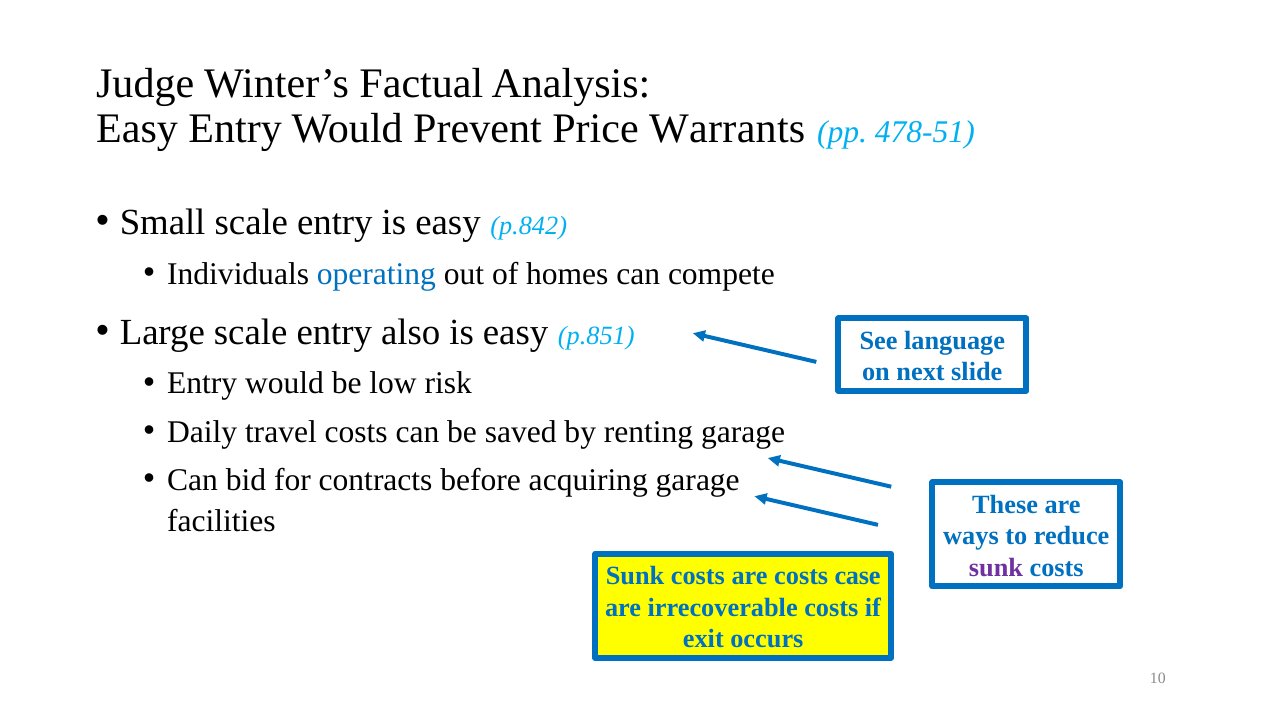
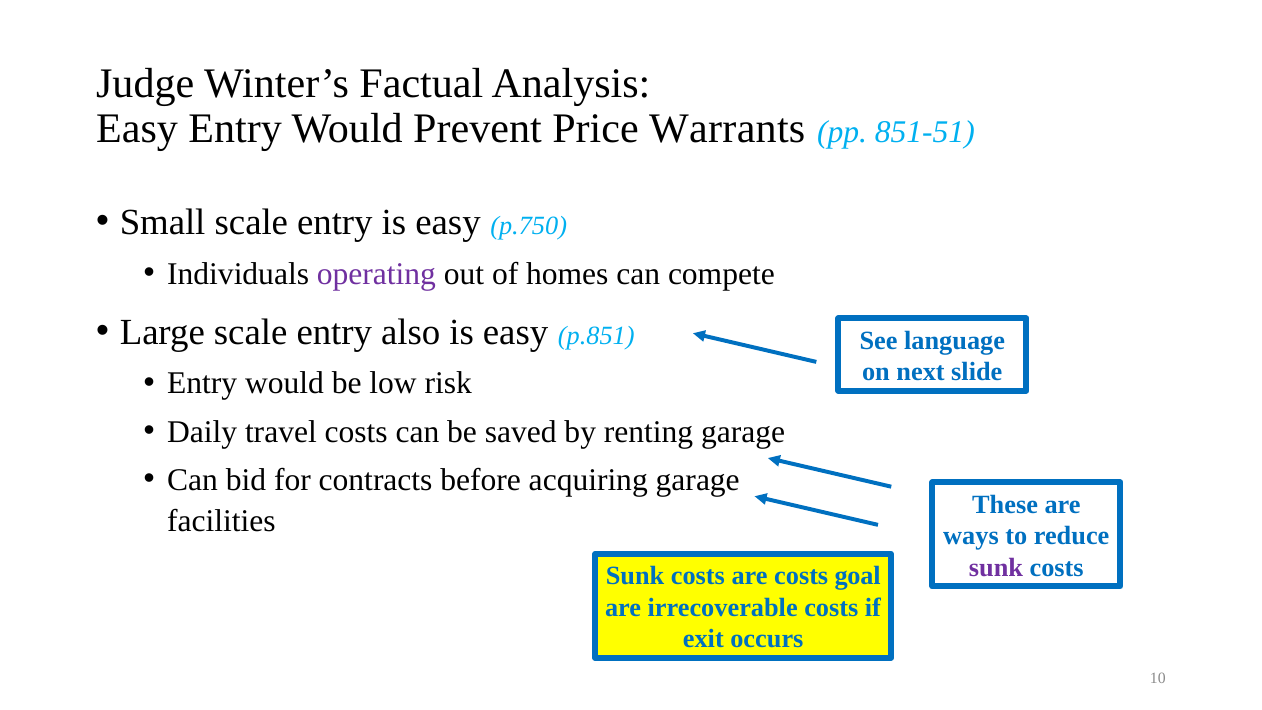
478-51: 478-51 -> 851-51
p.842: p.842 -> p.750
operating colour: blue -> purple
case: case -> goal
